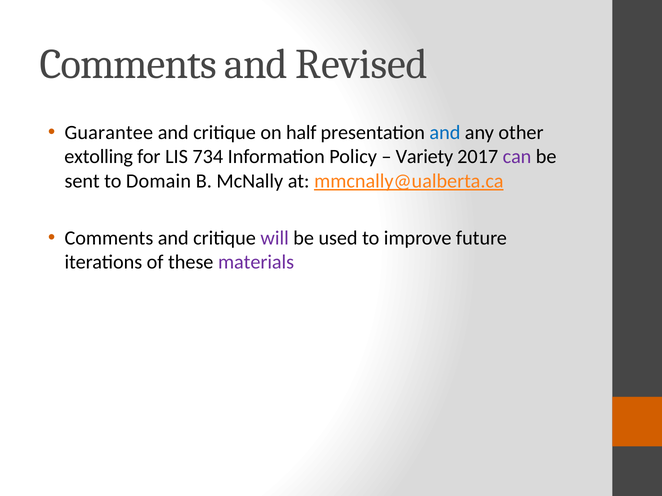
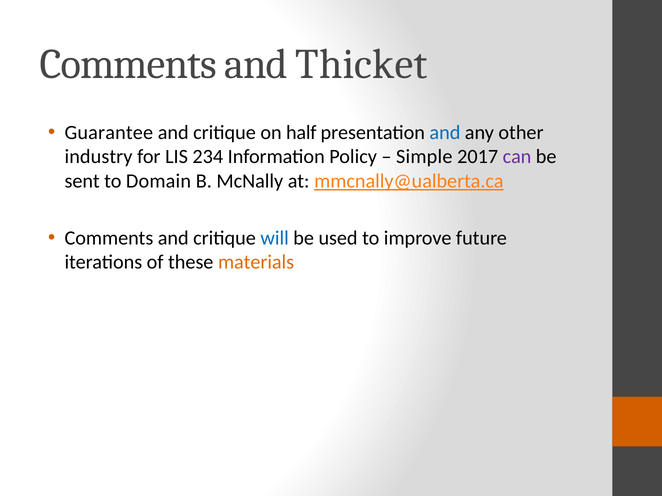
Revised: Revised -> Thicket
extolling: extolling -> industry
734: 734 -> 234
Variety: Variety -> Simple
will colour: purple -> blue
materials colour: purple -> orange
